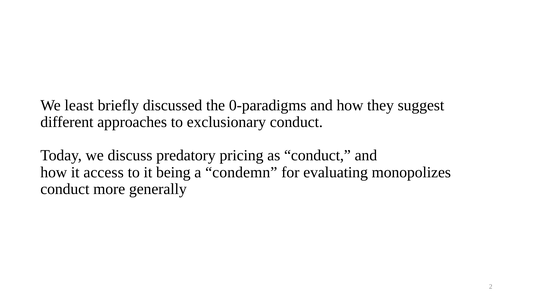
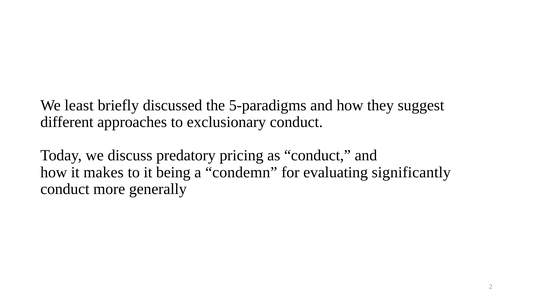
0-paradigms: 0-paradigms -> 5-paradigms
access: access -> makes
monopolizes: monopolizes -> significantly
